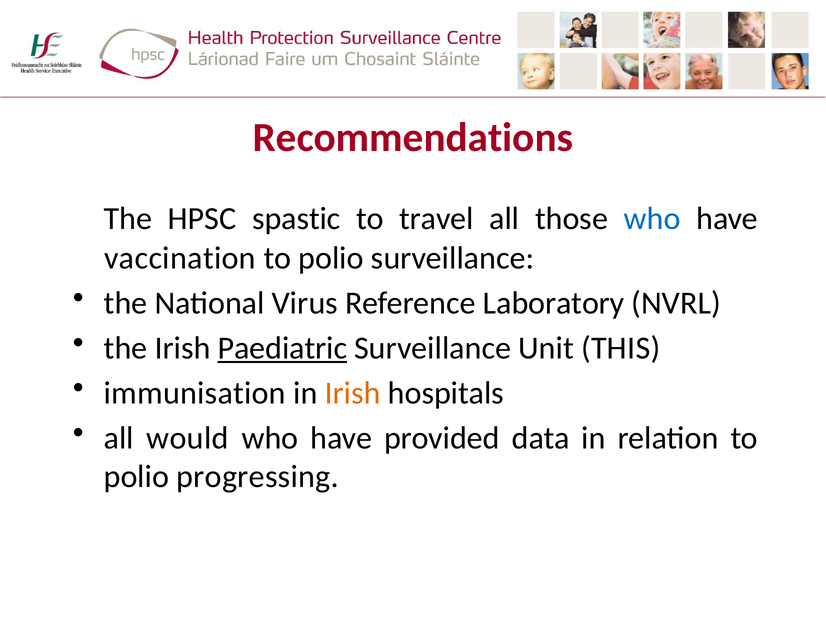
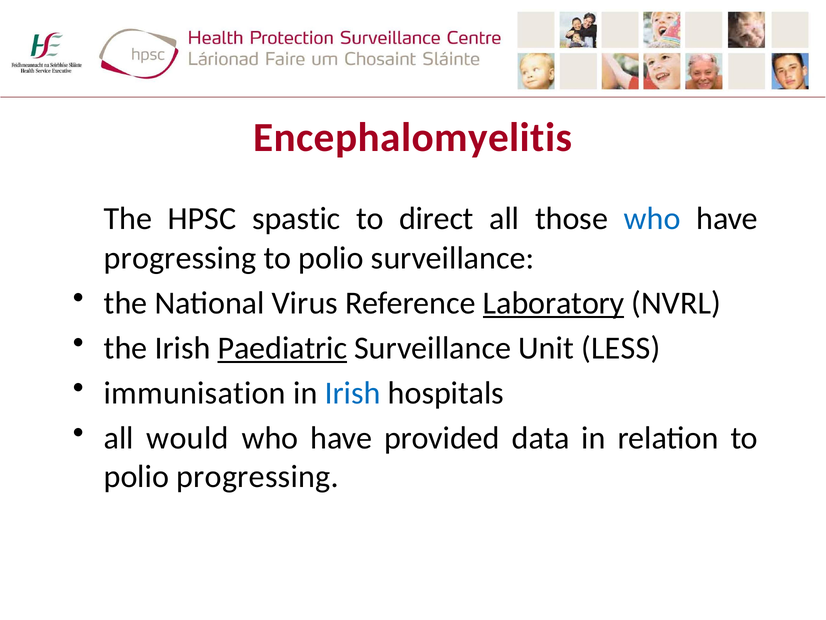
Recommendations: Recommendations -> Encephalomyelitis
travel: travel -> direct
vaccination at (180, 258): vaccination -> progressing
Laboratory underline: none -> present
THIS: THIS -> LESS
Irish at (353, 393) colour: orange -> blue
